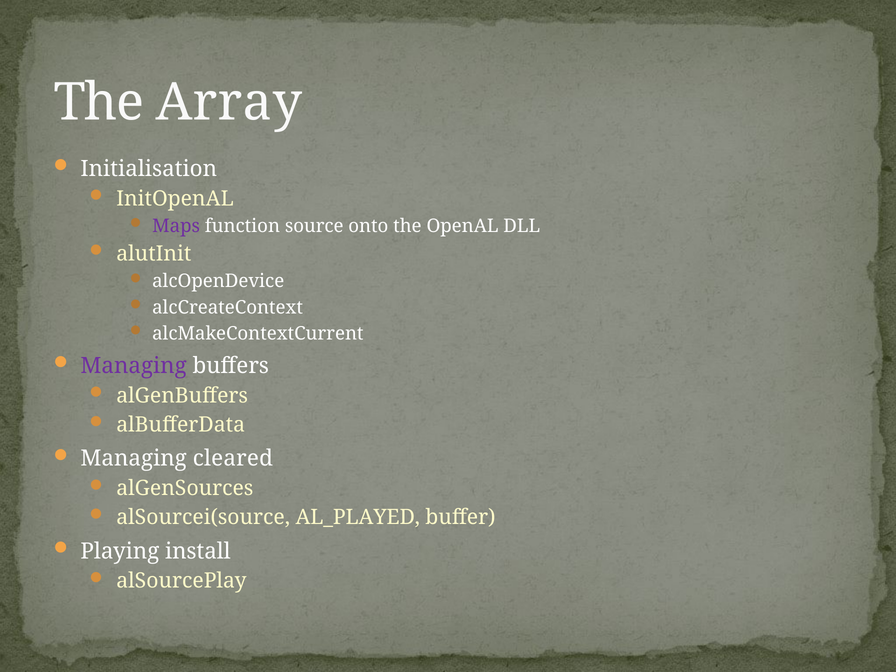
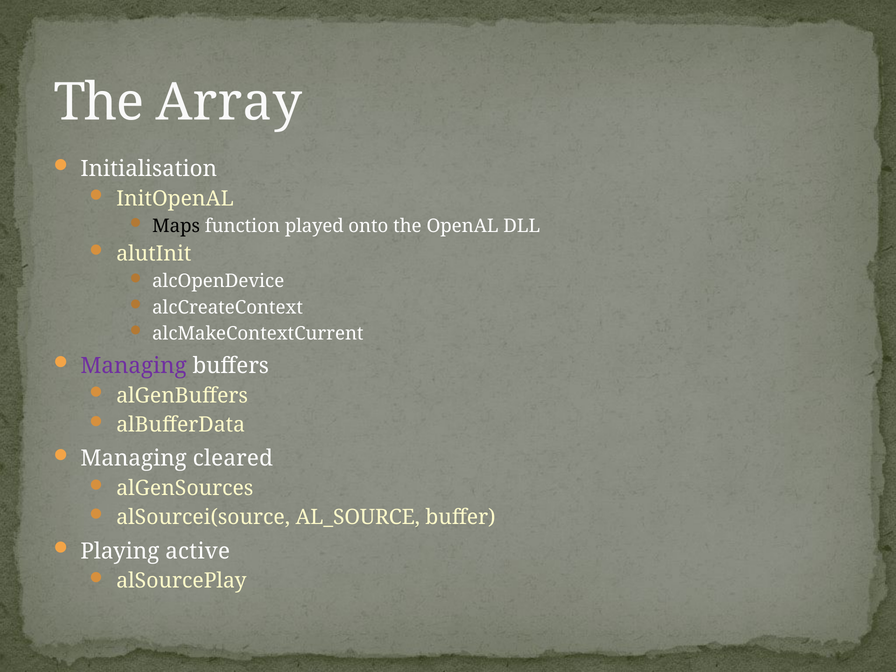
Maps colour: purple -> black
source: source -> played
AL_PLAYED: AL_PLAYED -> AL_SOURCE
install: install -> active
